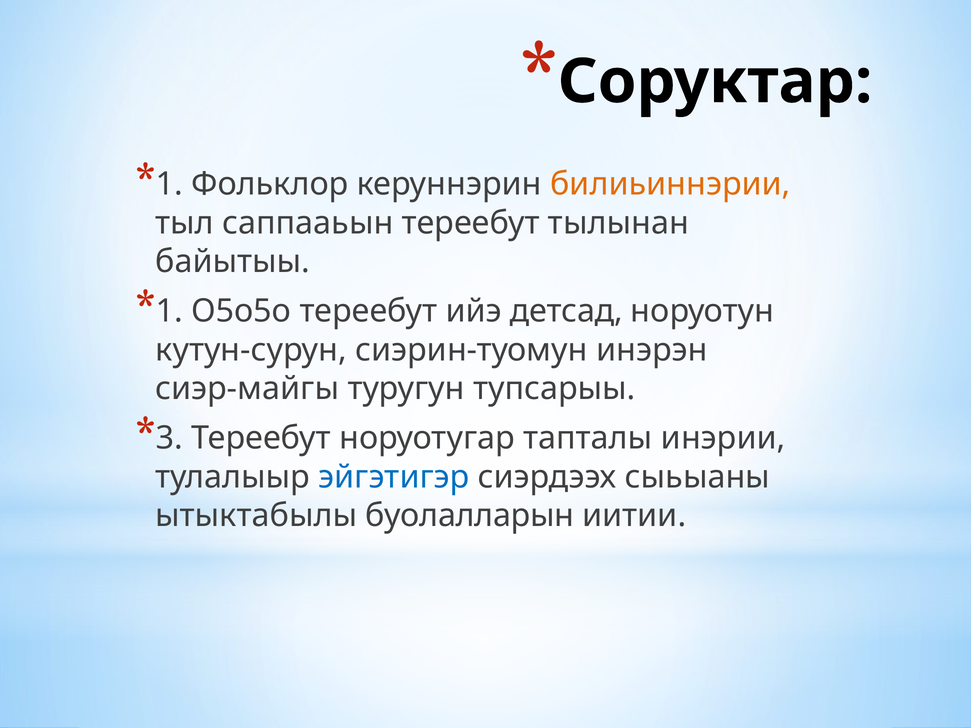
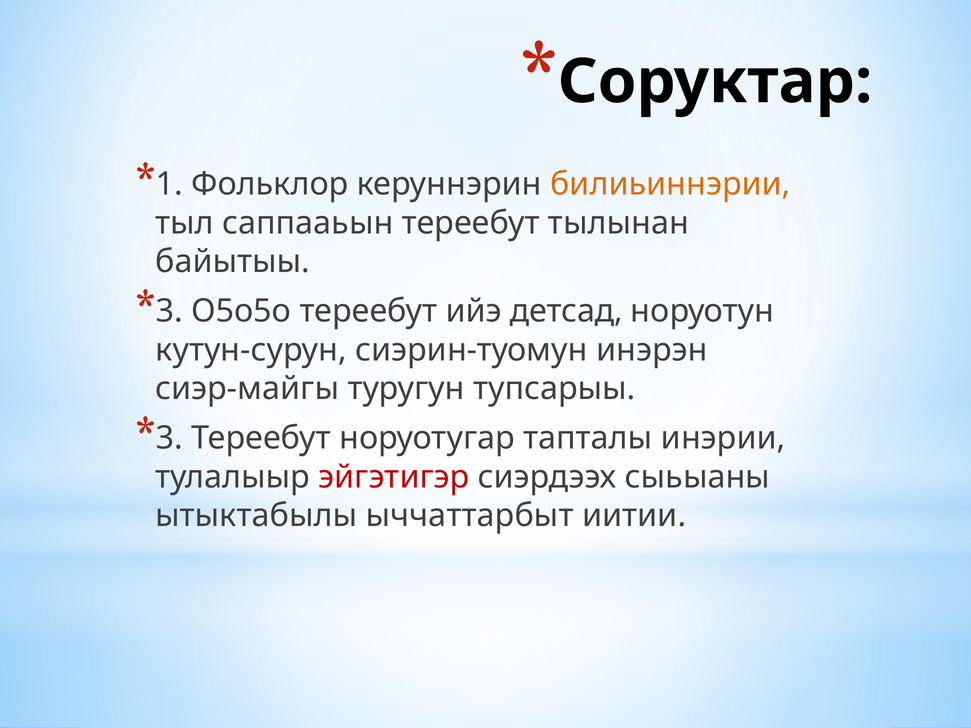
1 at (169, 311): 1 -> 3
эйгэтигэр colour: blue -> red
буолалларын: буолалларын -> ыччаттарбыт
